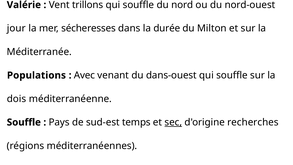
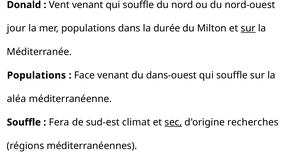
Valérie: Valérie -> Donald
Vent trillons: trillons -> venant
mer sécheresses: sécheresses -> populations
sur at (248, 28) underline: none -> present
Avec: Avec -> Face
dois: dois -> aléa
Pays: Pays -> Fera
temps: temps -> climat
